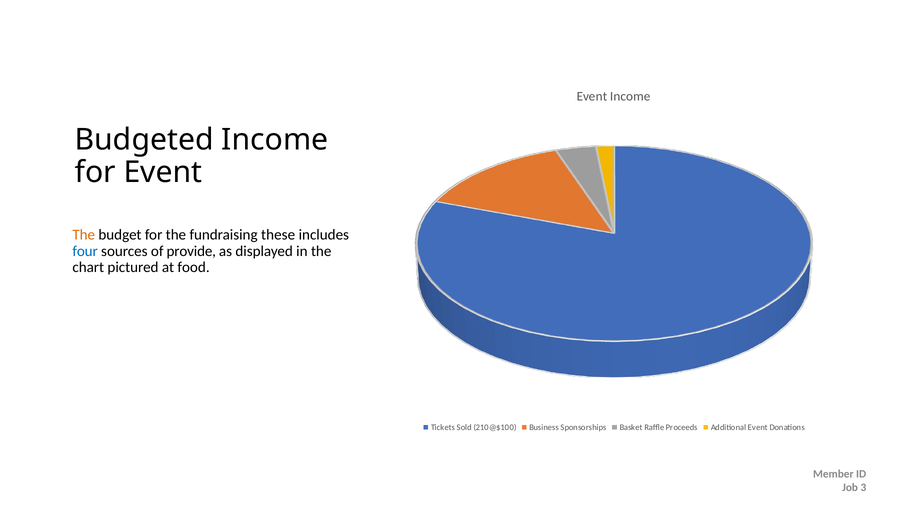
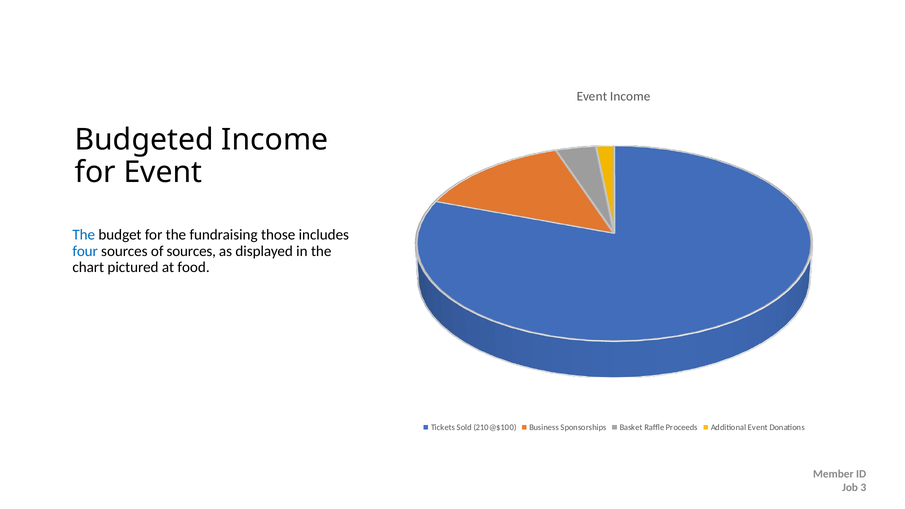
The at (84, 235) colour: orange -> blue
these: these -> those
of provide: provide -> sources
